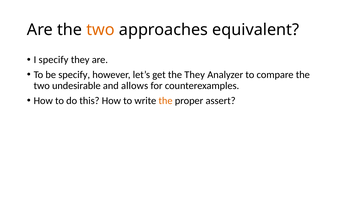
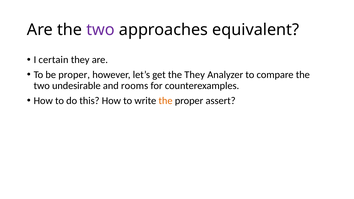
two at (101, 30) colour: orange -> purple
I specify: specify -> certain
be specify: specify -> proper
allows: allows -> rooms
